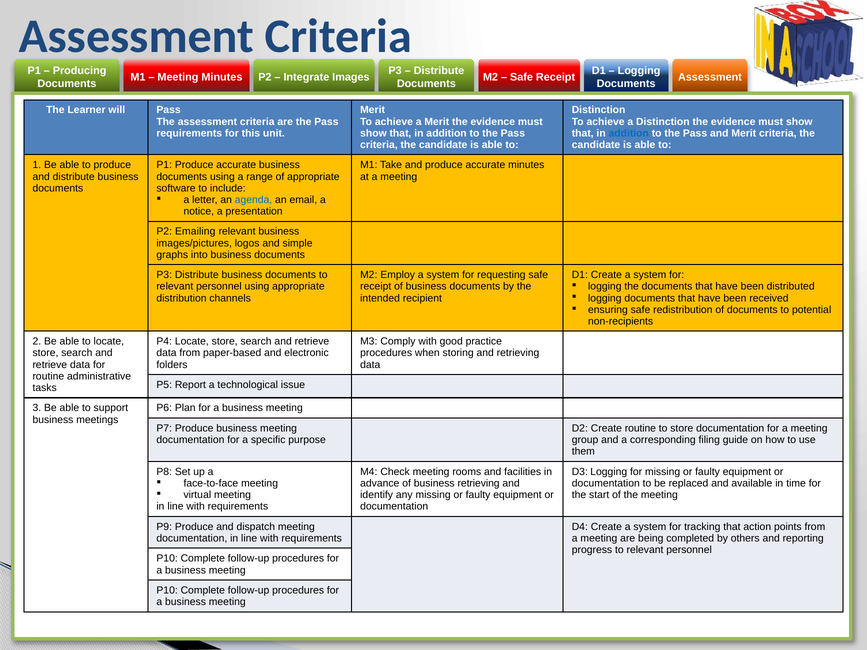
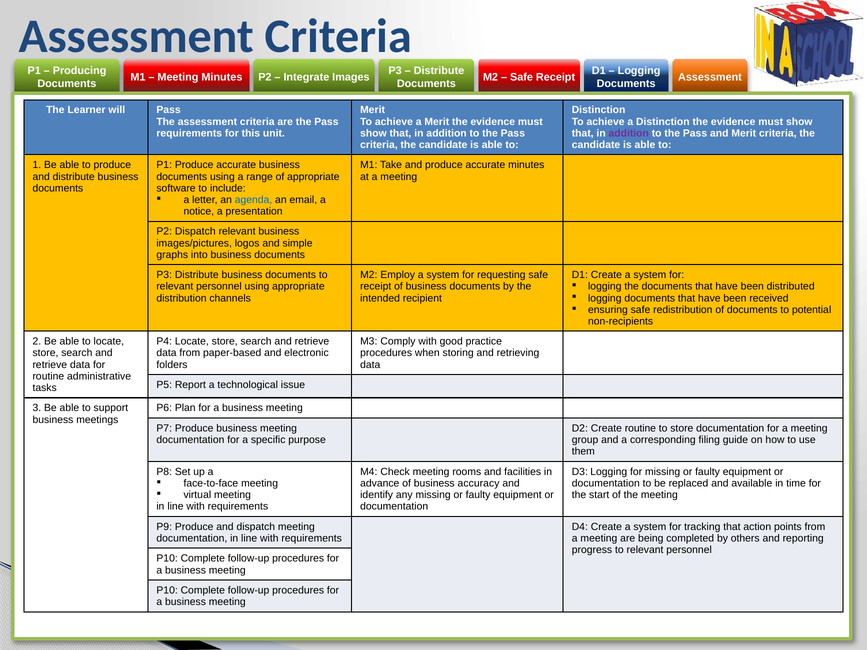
addition at (629, 133) colour: blue -> purple
P2 Emailing: Emailing -> Dispatch
business retrieving: retrieving -> accuracy
